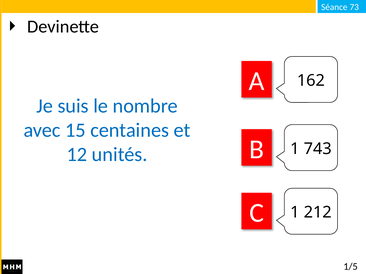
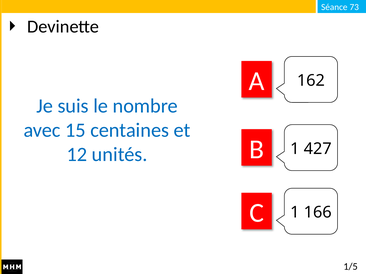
743: 743 -> 427
212: 212 -> 166
